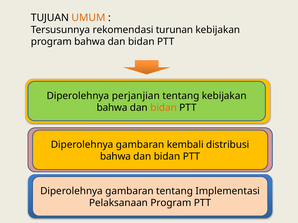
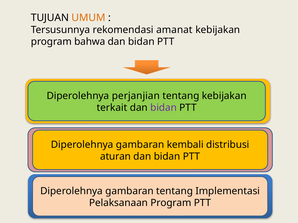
turunan: turunan -> amanat
bahwa at (112, 108): bahwa -> terkait
bidan at (164, 108) colour: orange -> purple
bahwa at (116, 157): bahwa -> aturan
